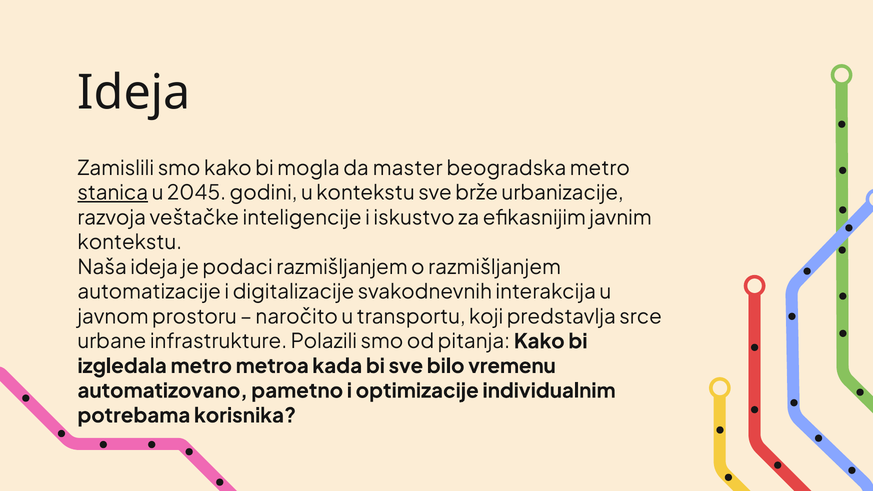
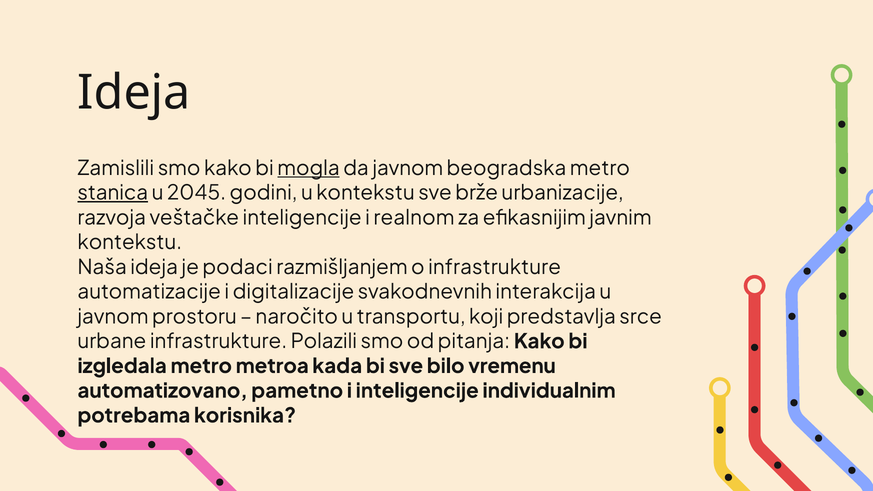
mogla underline: none -> present
da master: master -> javnom
iskustvo: iskustvo -> realnom
o razmišljanjem: razmišljanjem -> infrastrukture
i optimizacije: optimizacije -> inteligencije
